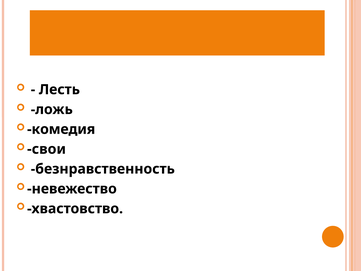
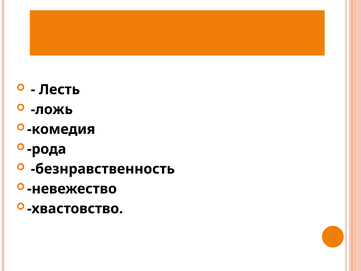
свои: свои -> рода
